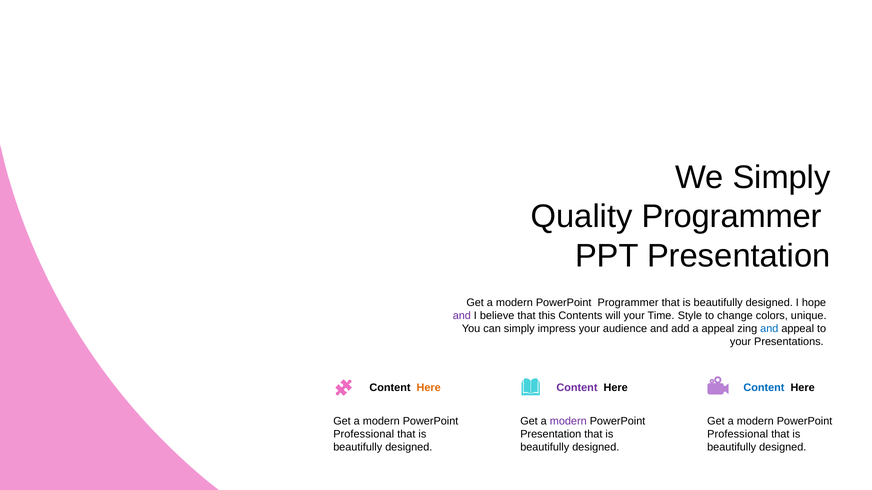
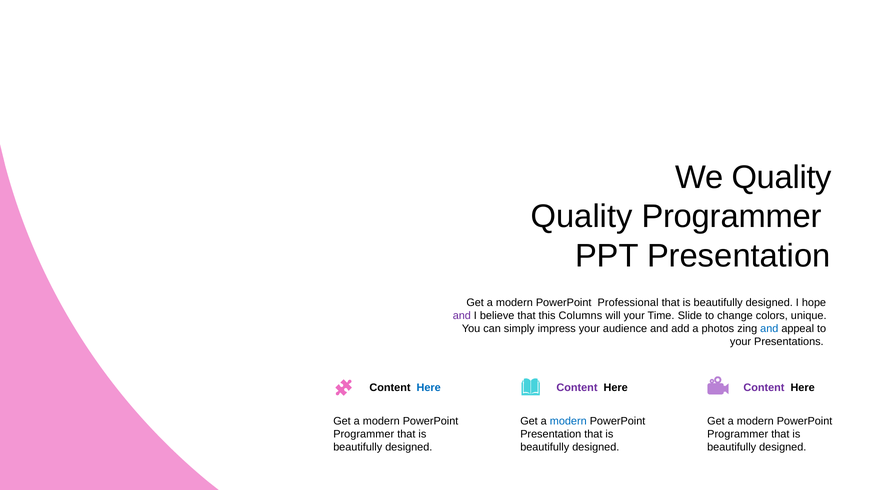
We Simply: Simply -> Quality
PowerPoint Programmer: Programmer -> Professional
Contents: Contents -> Columns
Style: Style -> Slide
a appeal: appeal -> photos
Here at (429, 388) colour: orange -> blue
Content at (764, 388) colour: blue -> purple
modern at (568, 421) colour: purple -> blue
Professional at (364, 435): Professional -> Programmer
Professional at (738, 435): Professional -> Programmer
